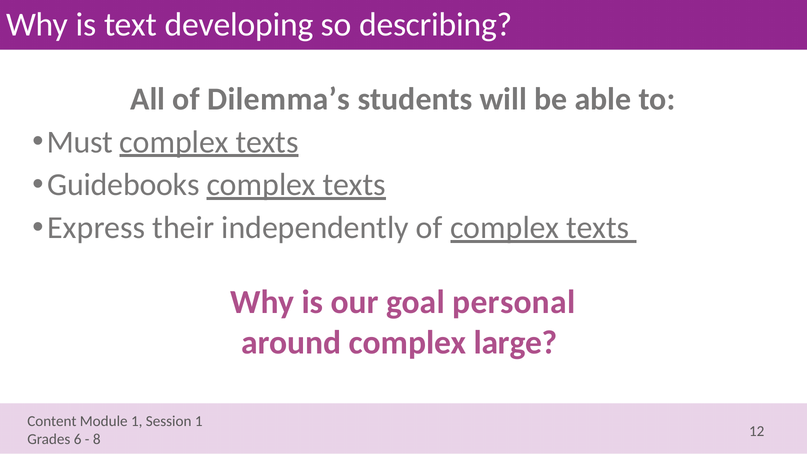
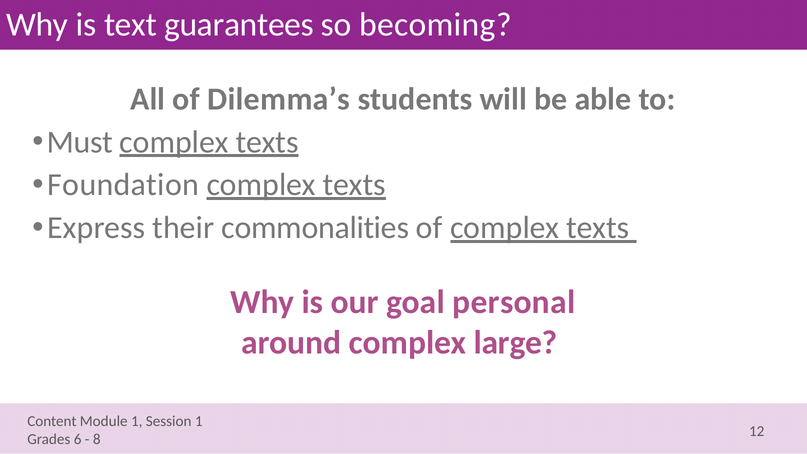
developing: developing -> guarantees
describing: describing -> becoming
Guidebooks: Guidebooks -> Foundation
independently: independently -> commonalities
